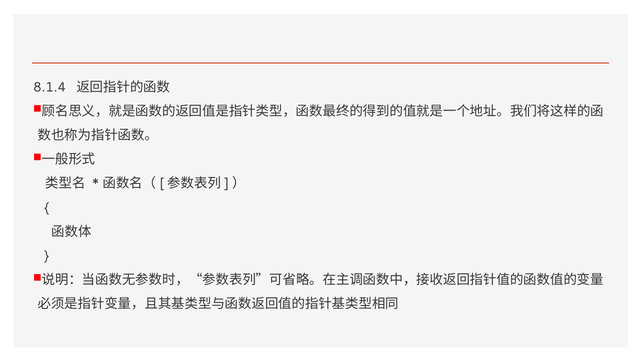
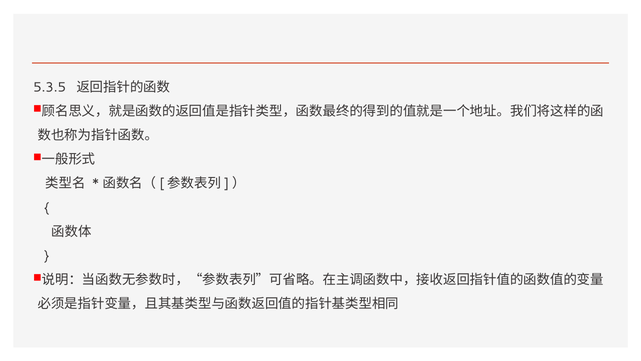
8.1.4: 8.1.4 -> 5.3.5
